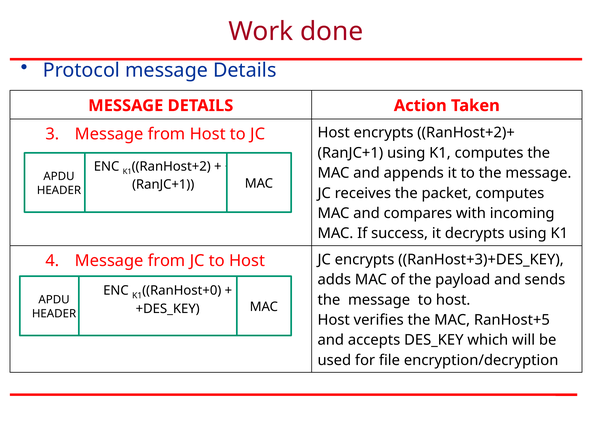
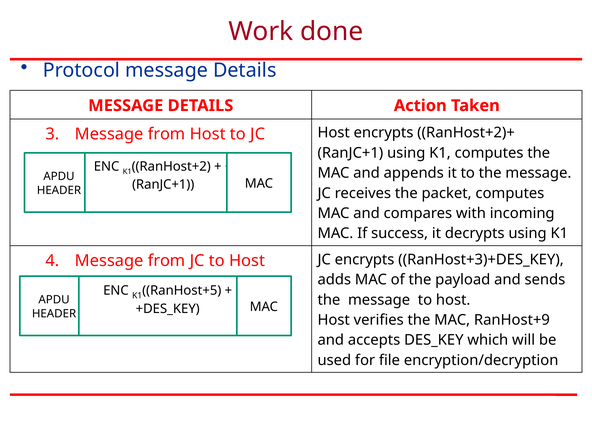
RanHost+0: RanHost+0 -> RanHost+5
RanHost+5: RanHost+5 -> RanHost+9
